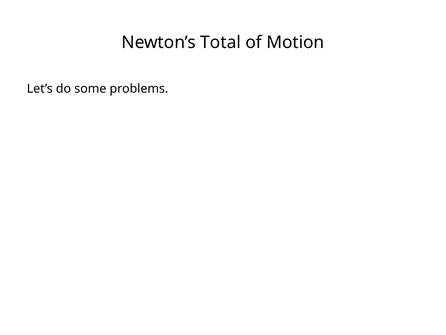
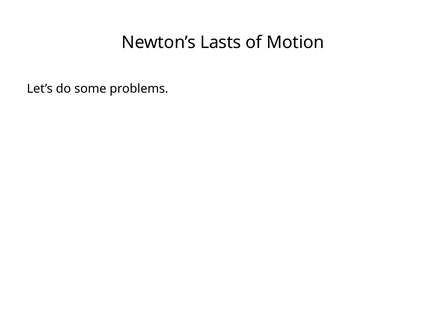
Total: Total -> Lasts
